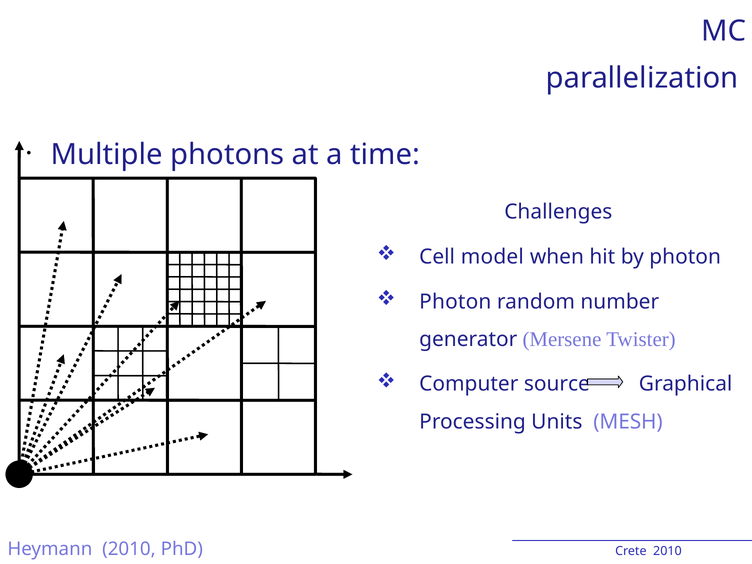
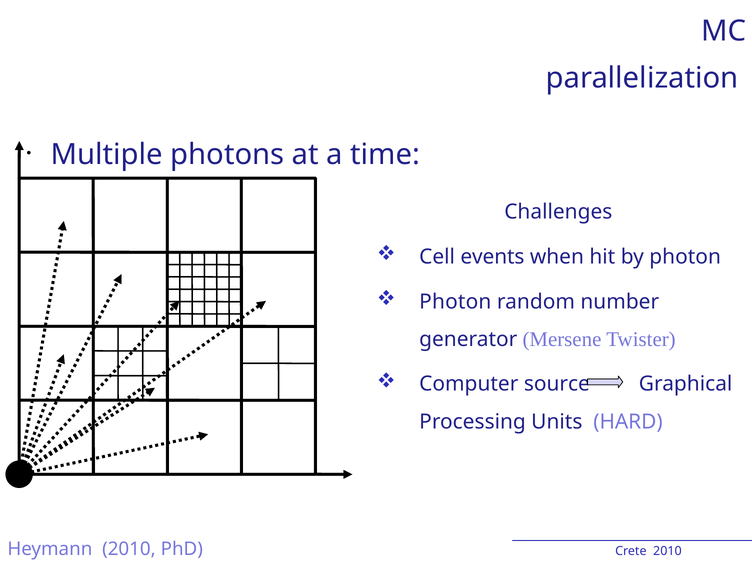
model: model -> events
MESH: MESH -> HARD
